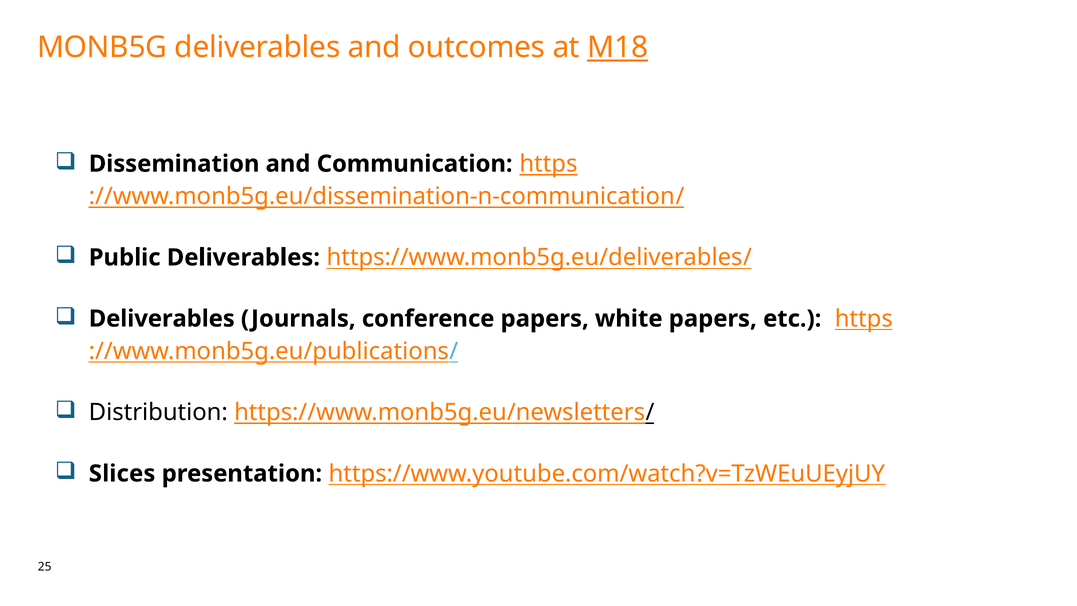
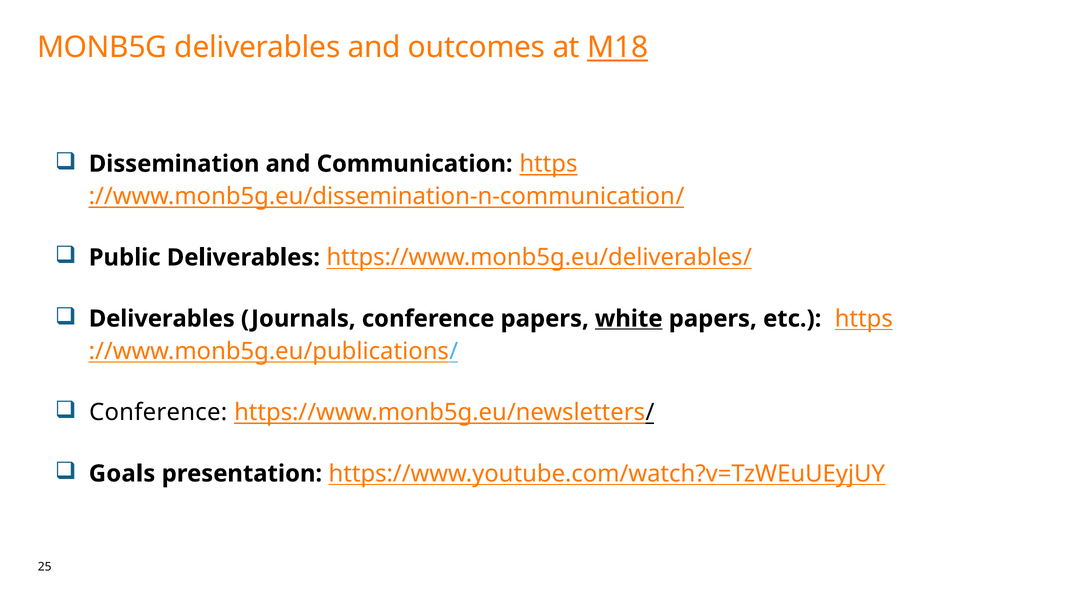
white underline: none -> present
Distribution at (158, 412): Distribution -> Conference
Slices: Slices -> Goals
